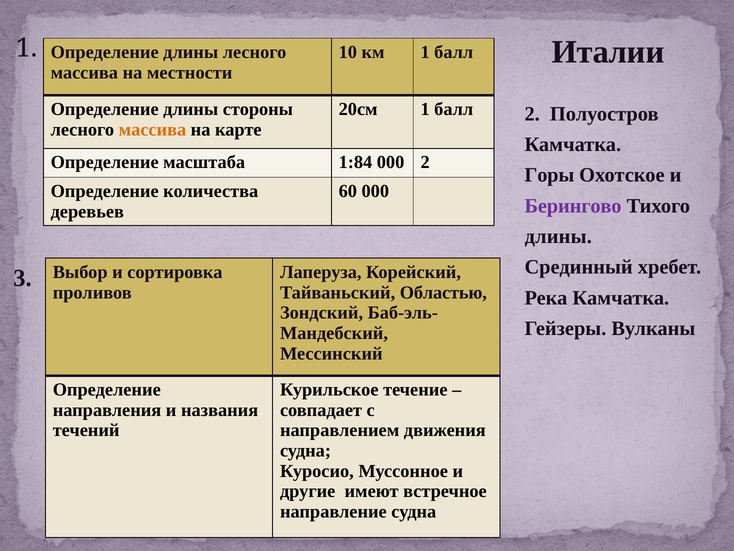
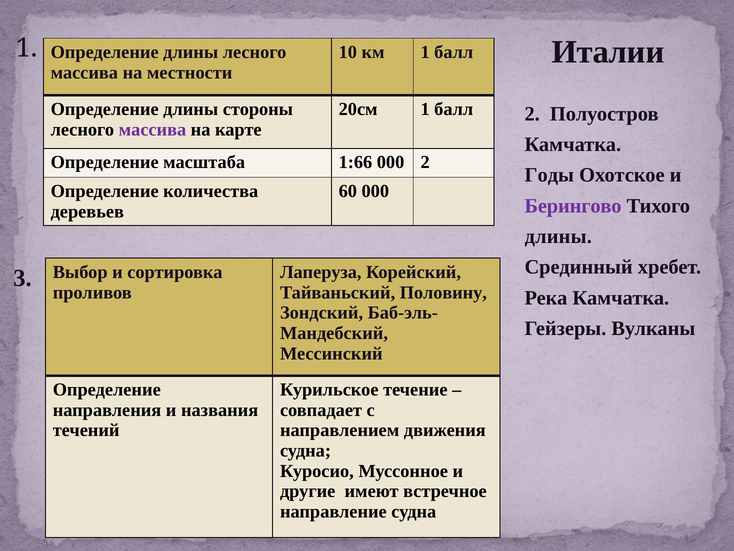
массива at (152, 130) colour: orange -> purple
1:84: 1:84 -> 1:66
Горы: Горы -> Годы
Областью: Областью -> Половину
